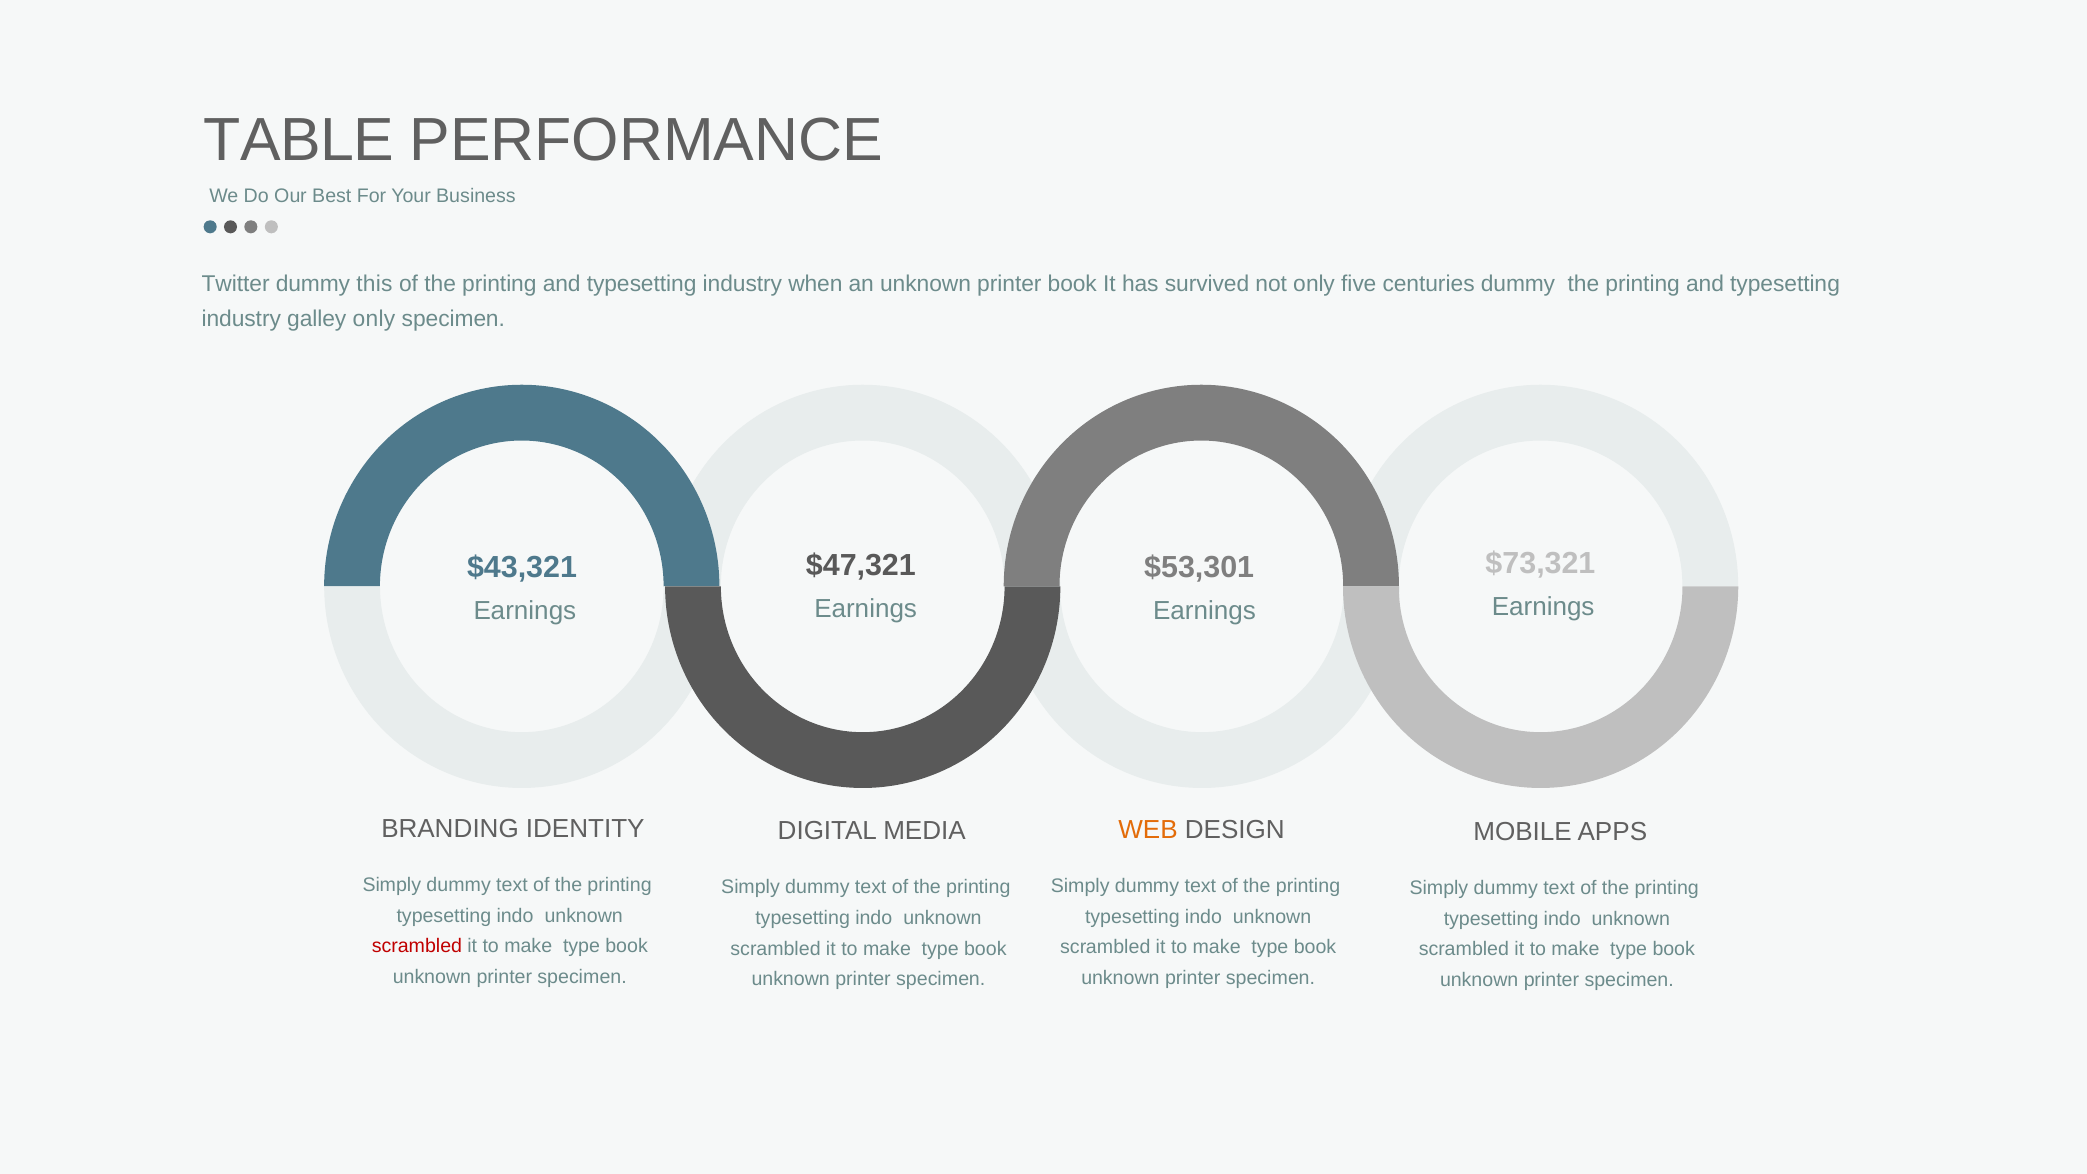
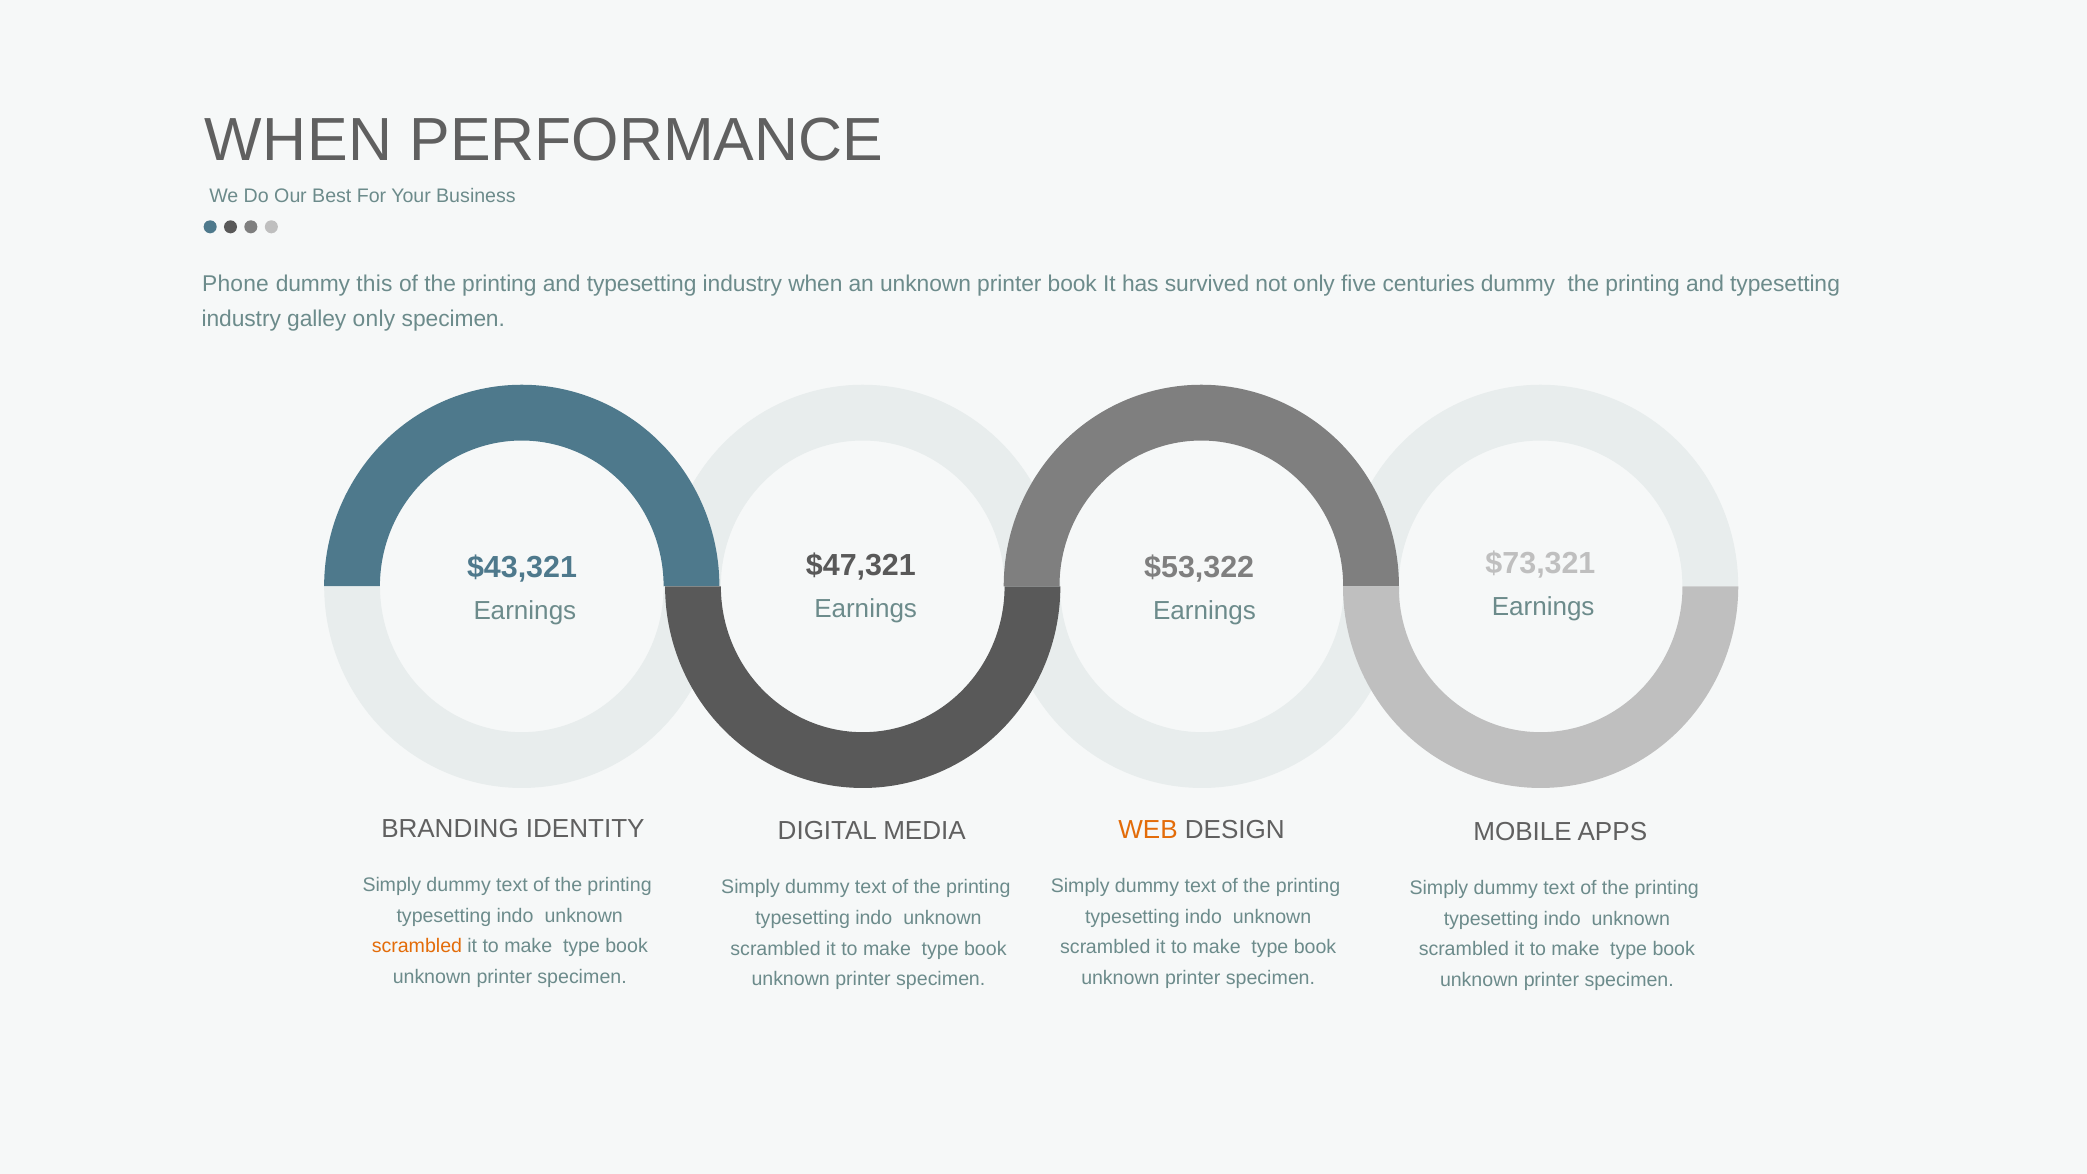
TABLE at (299, 140): TABLE -> WHEN
Twitter: Twitter -> Phone
$53,301: $53,301 -> $53,322
scrambled at (417, 946) colour: red -> orange
